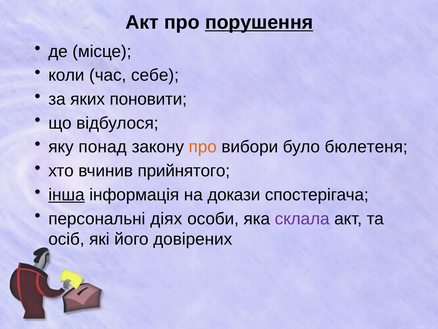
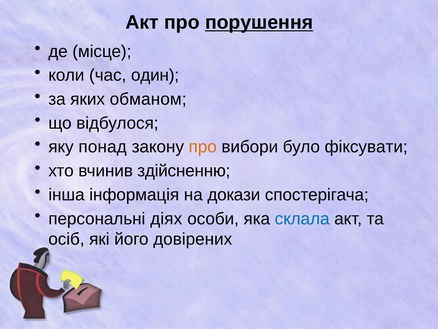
себе: себе -> один
поновити: поновити -> обманом
бюлетеня: бюлетеня -> фіксувати
прийнятого: прийнятого -> здійсненню
інша underline: present -> none
склала colour: purple -> blue
